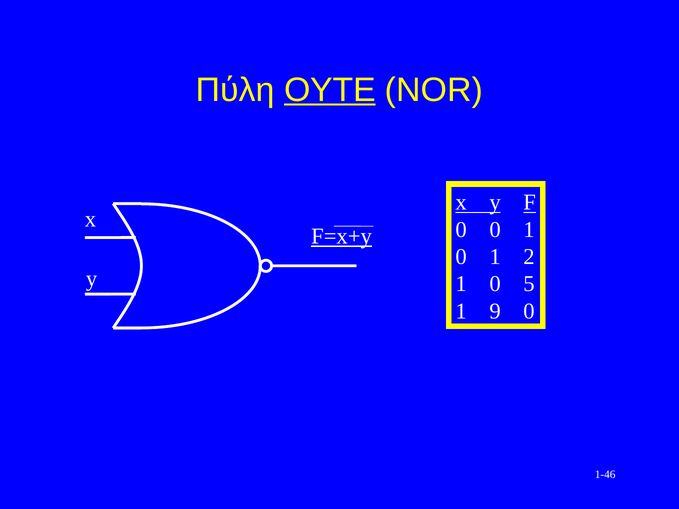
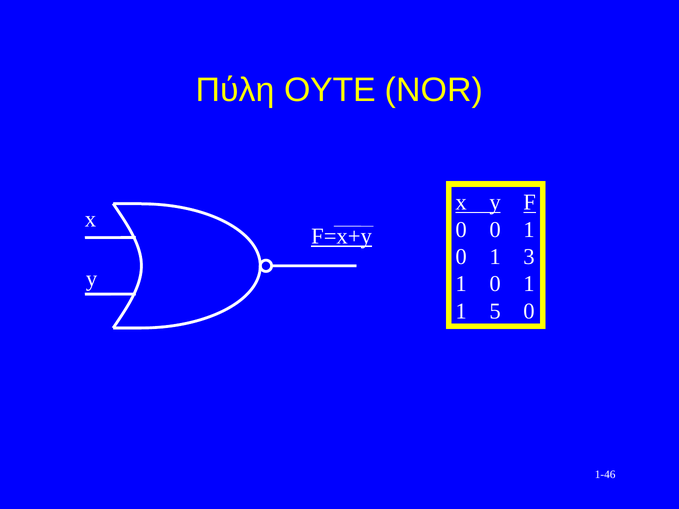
ΟΥΤΕ underline: present -> none
2: 2 -> 3
5 at (529, 284): 5 -> 1
9: 9 -> 5
